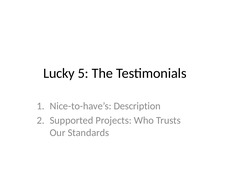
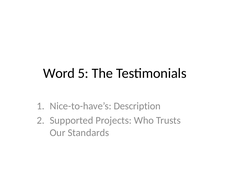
Lucky: Lucky -> Word
